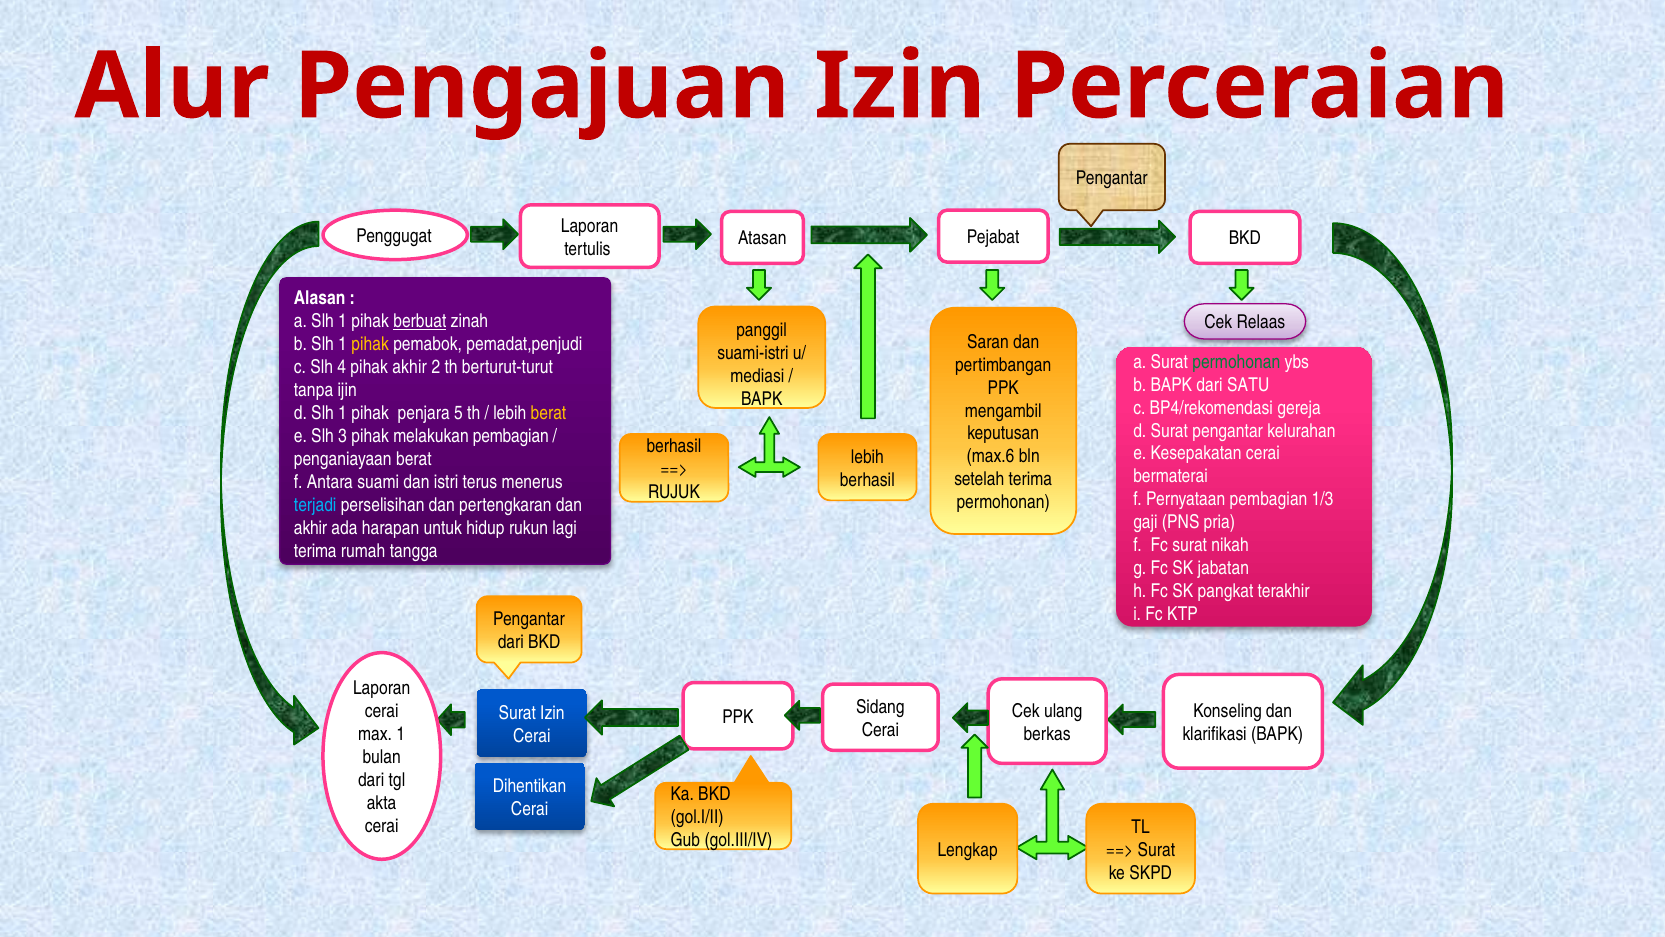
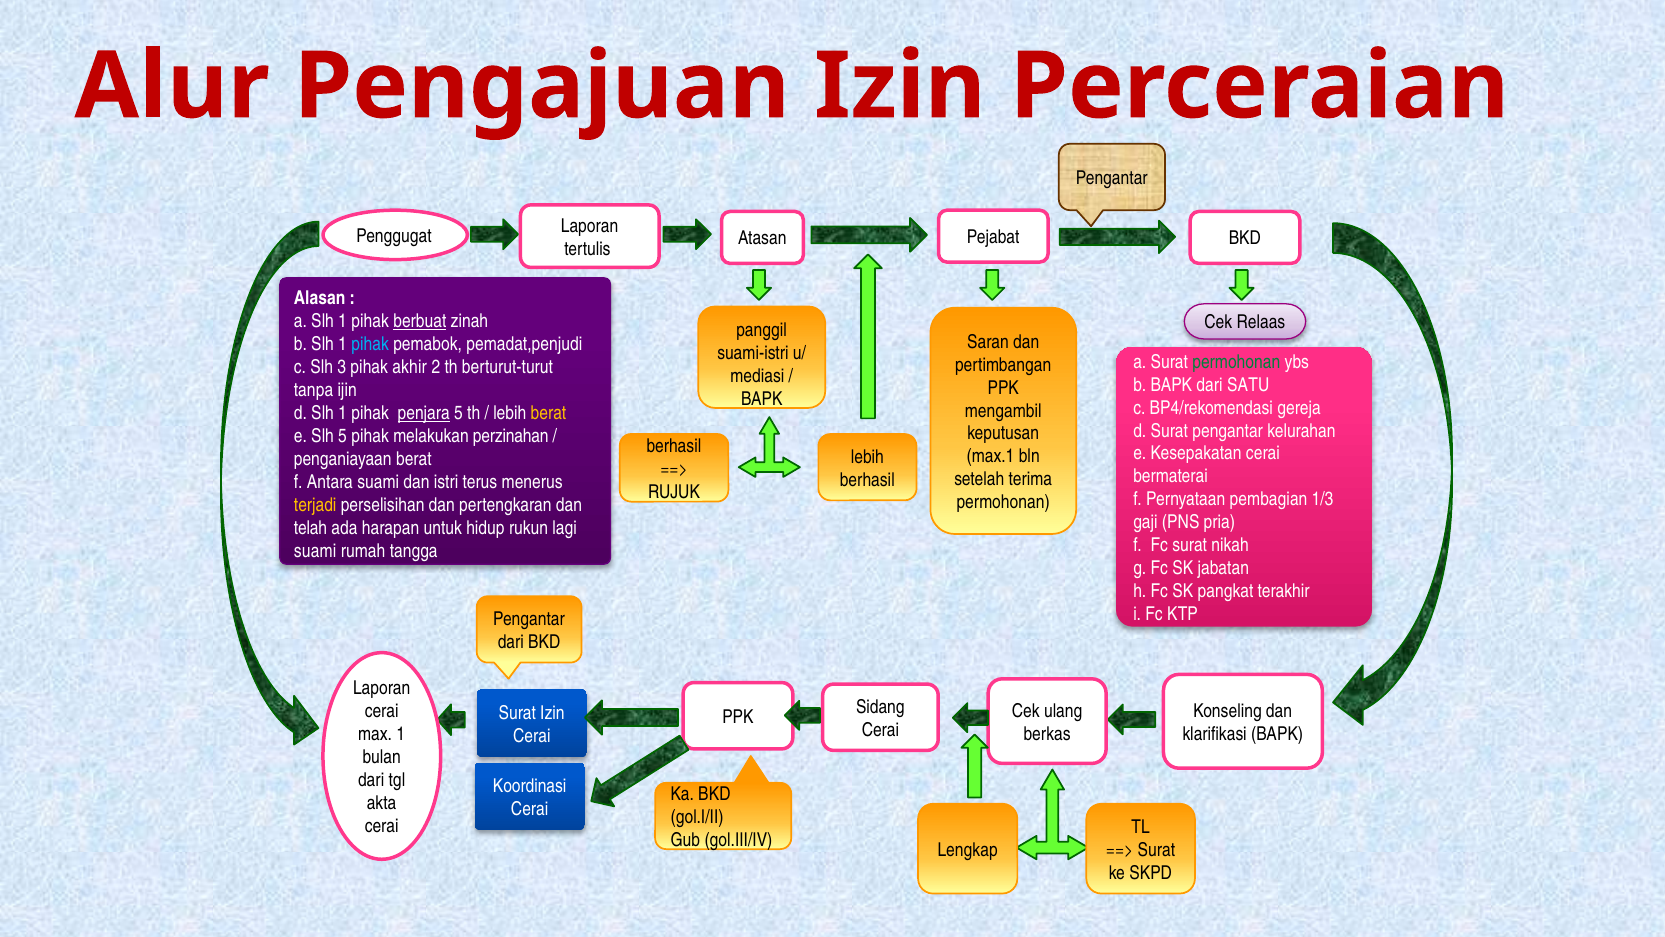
pihak at (370, 344) colour: yellow -> light blue
4: 4 -> 3
penjara underline: none -> present
Slh 3: 3 -> 5
melakukan pembagian: pembagian -> perzinahan
max.6: max.6 -> max.1
terjadi colour: light blue -> yellow
akhir at (311, 528): akhir -> telah
terima at (315, 550): terima -> suami
Dihentikan: Dihentikan -> Koordinasi
